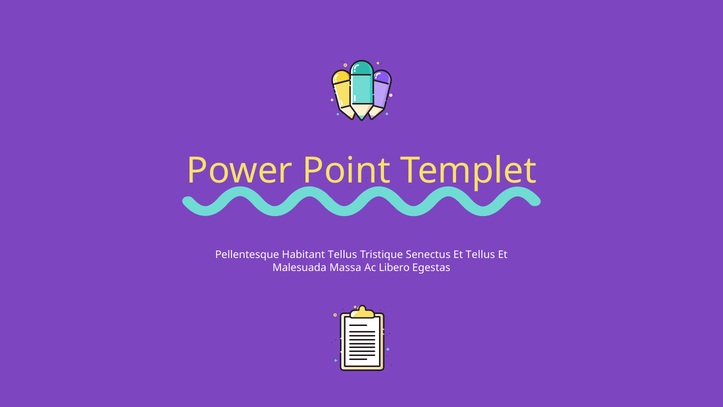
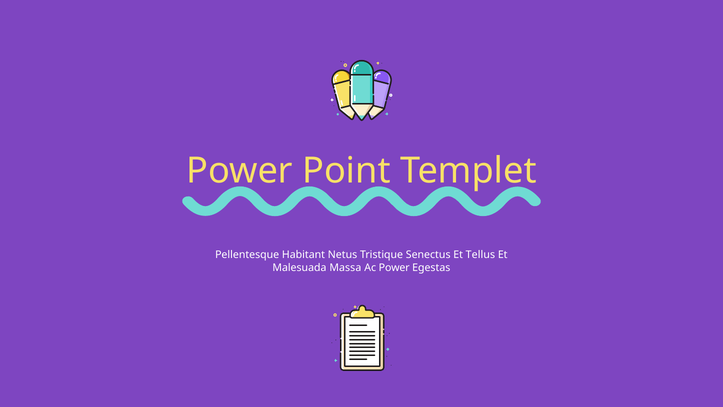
Habitant Tellus: Tellus -> Netus
Ac Libero: Libero -> Power
